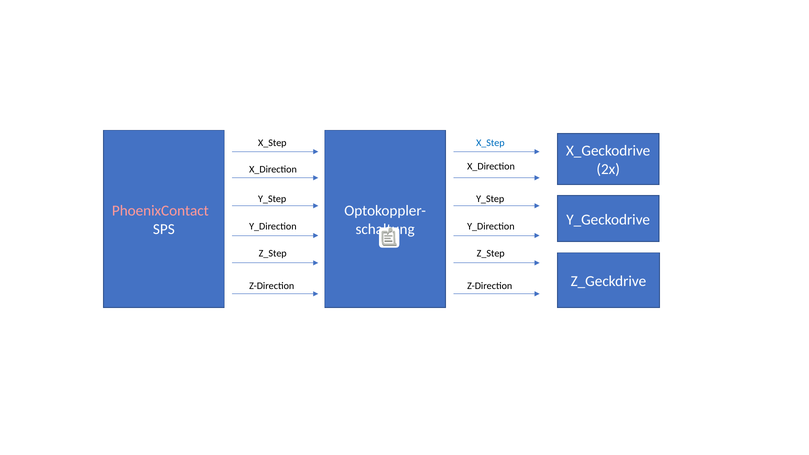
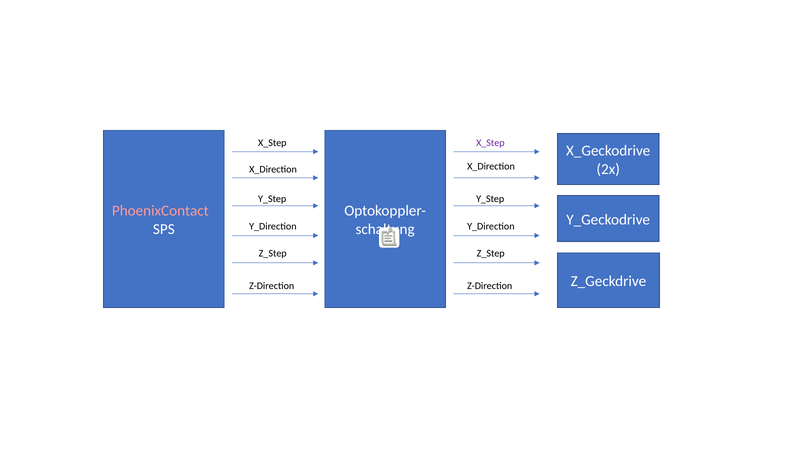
X_Step at (490, 143) colour: blue -> purple
